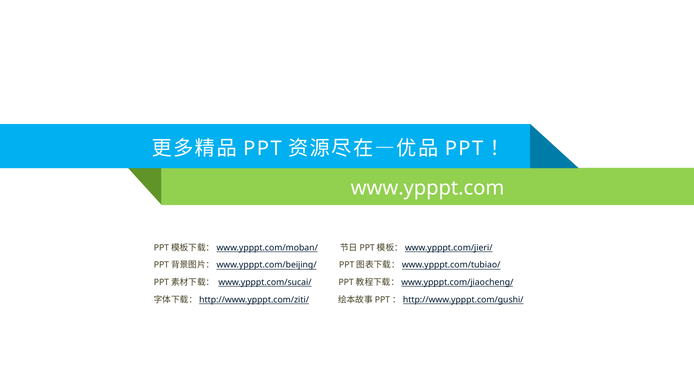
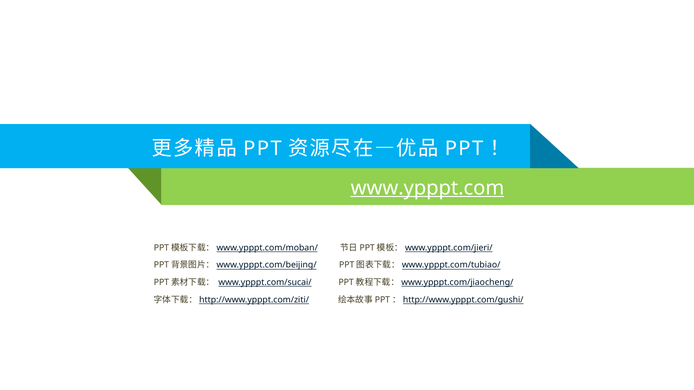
www.ypppt.com underline: none -> present
